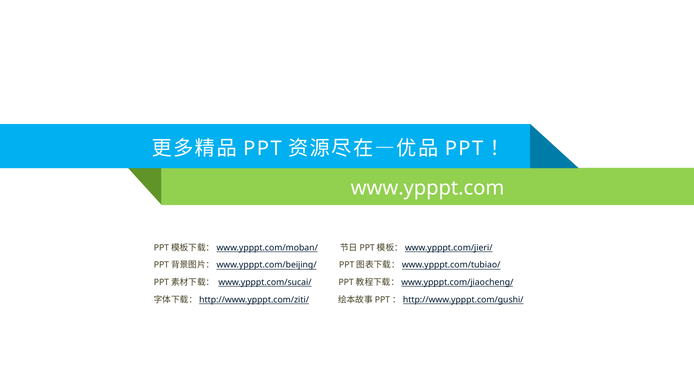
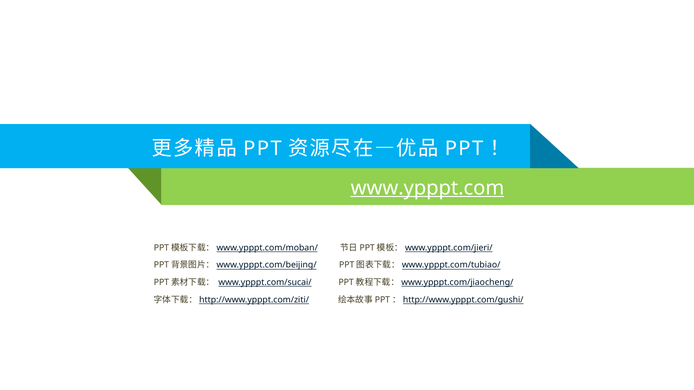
www.ypppt.com underline: none -> present
